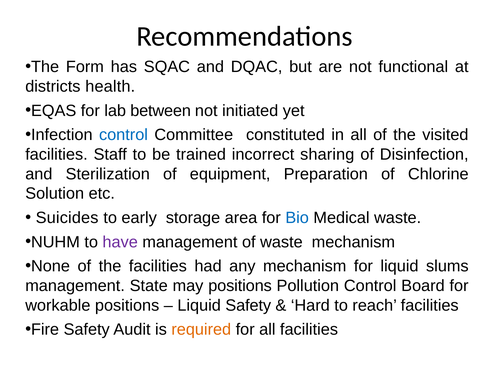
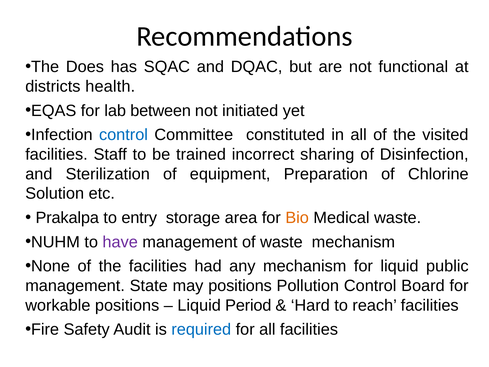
Form: Form -> Does
Suicides: Suicides -> Prakalpa
early: early -> entry
Bio colour: blue -> orange
slums: slums -> public
Liquid Safety: Safety -> Period
required colour: orange -> blue
